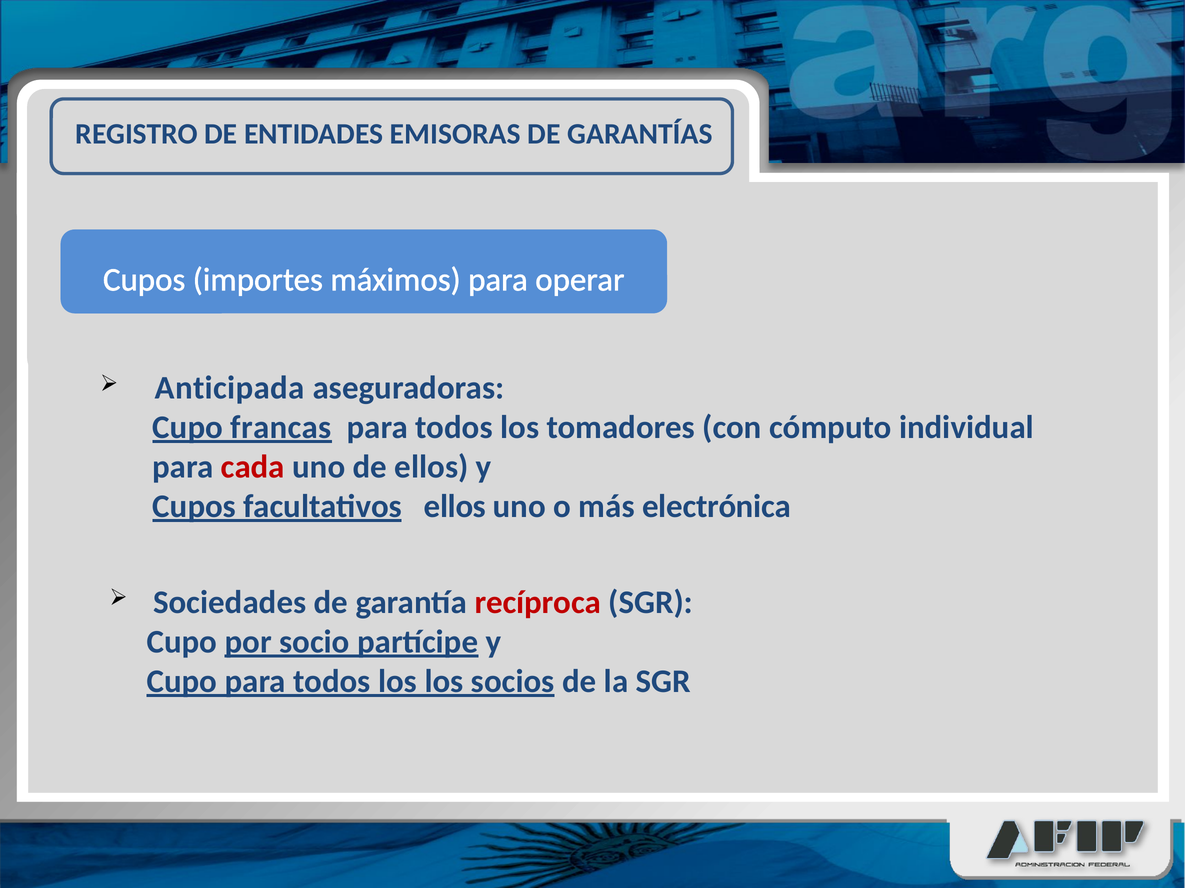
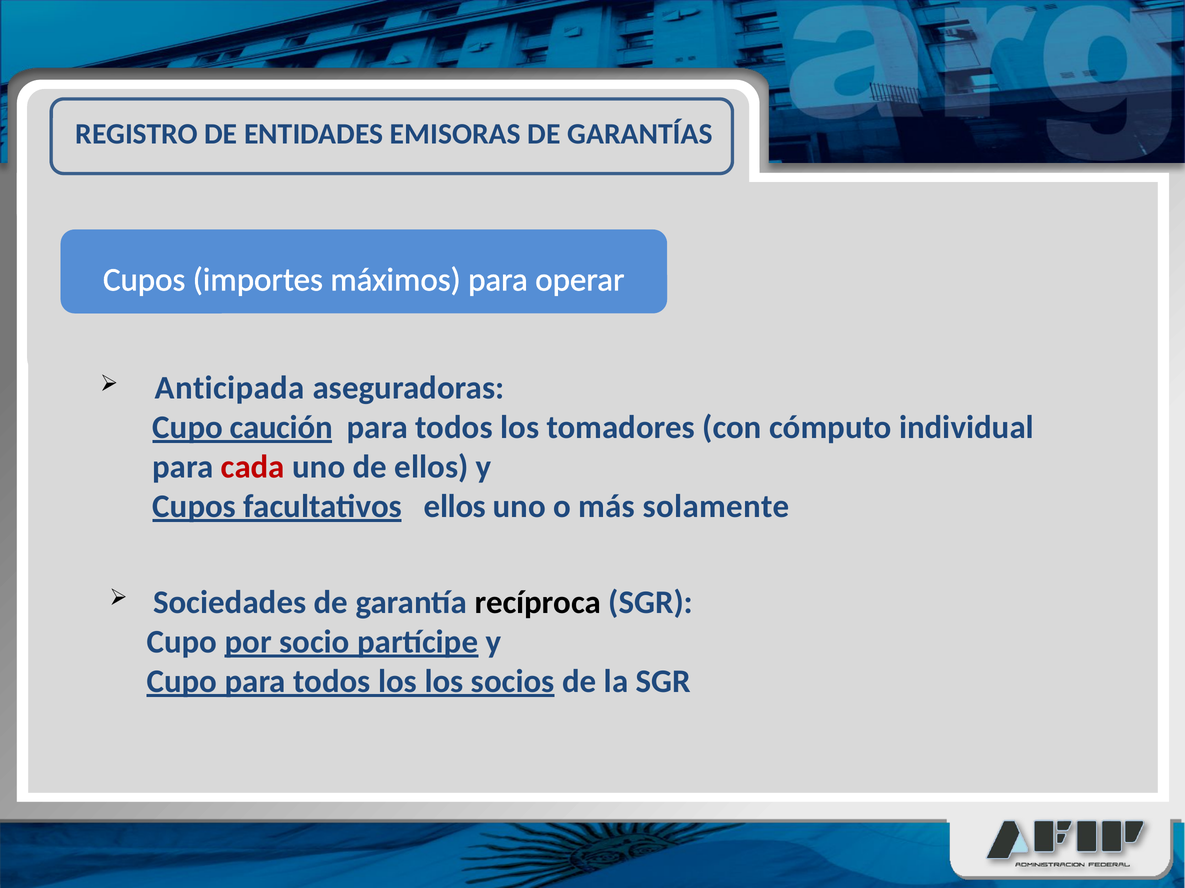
francas: francas -> caución
electrónica: electrónica -> solamente
recíproca colour: red -> black
